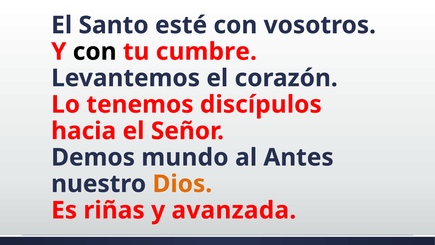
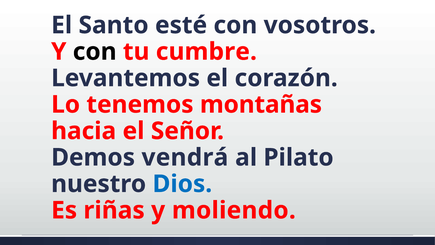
discípulos: discípulos -> montañas
mundo: mundo -> vendrá
Antes: Antes -> Pilato
Dios colour: orange -> blue
avanzada: avanzada -> moliendo
